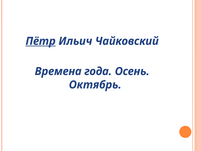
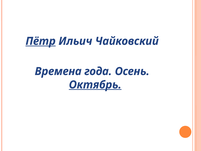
Октябрь underline: none -> present
